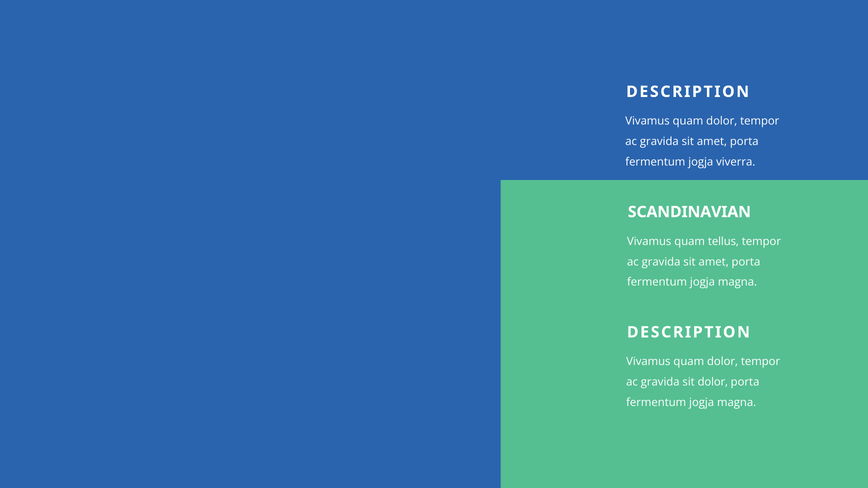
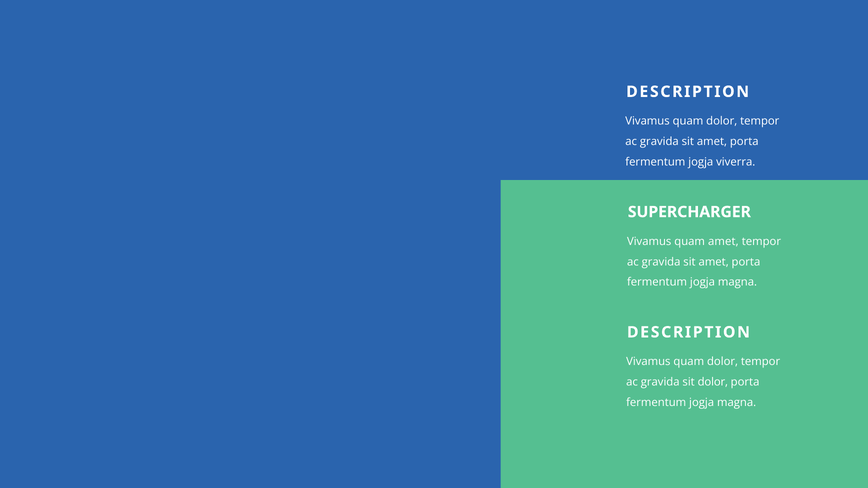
SCANDINAVIAN: SCANDINAVIAN -> SUPERCHARGER
quam tellus: tellus -> amet
